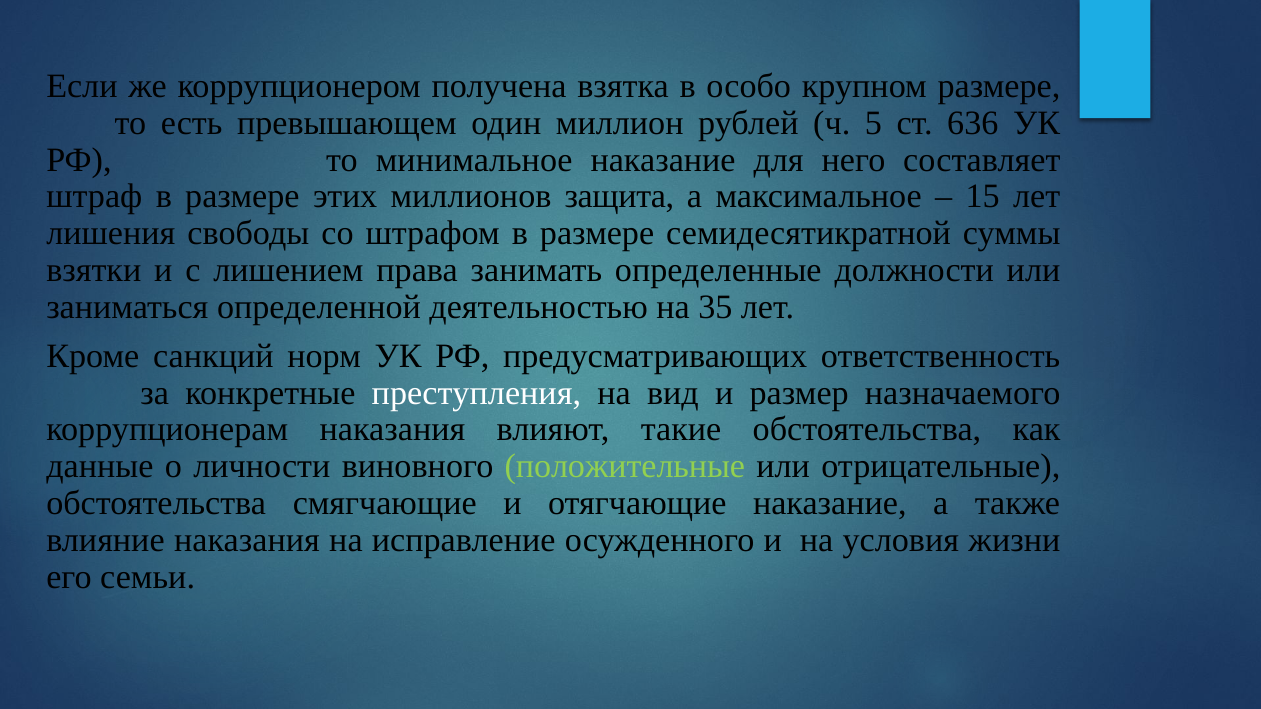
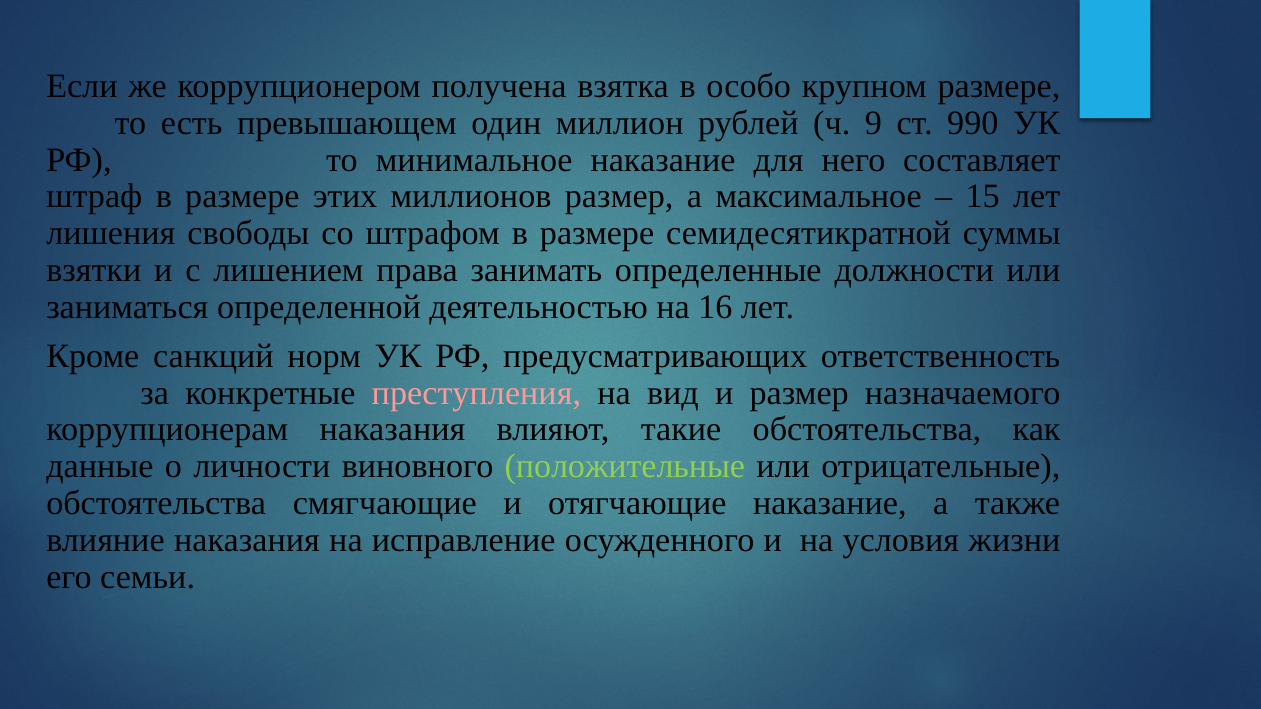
5: 5 -> 9
636: 636 -> 990
миллионов защита: защита -> размер
35: 35 -> 16
преступления colour: white -> pink
